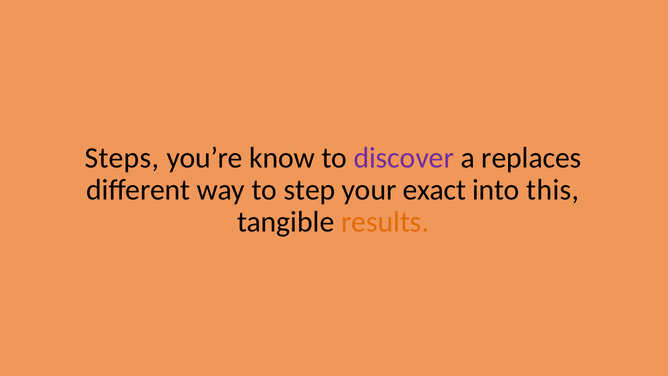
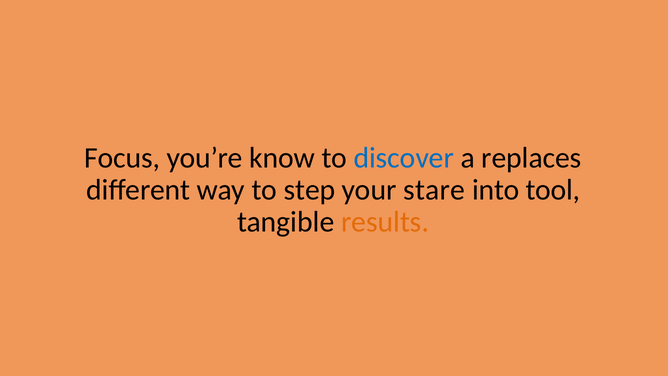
Steps: Steps -> Focus
discover colour: purple -> blue
exact: exact -> stare
this: this -> tool
